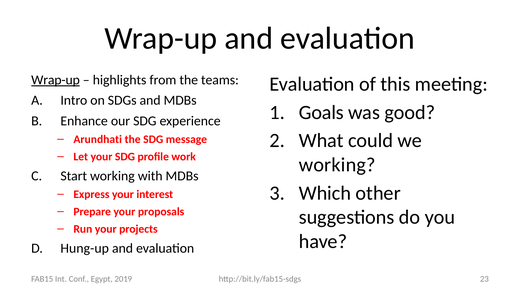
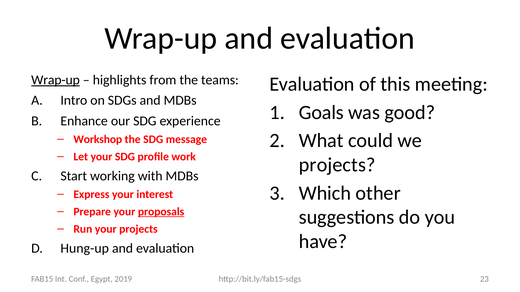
Arundhati: Arundhati -> Workshop
working at (337, 165): working -> projects
proposals underline: none -> present
